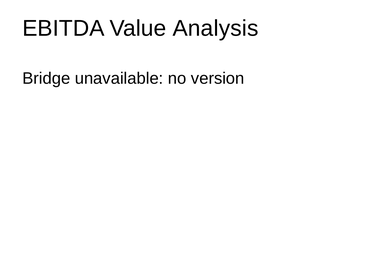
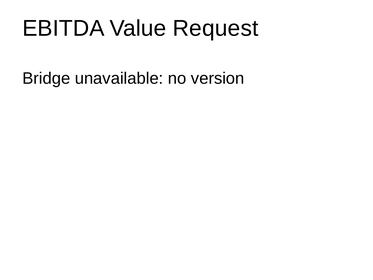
Analysis: Analysis -> Request
